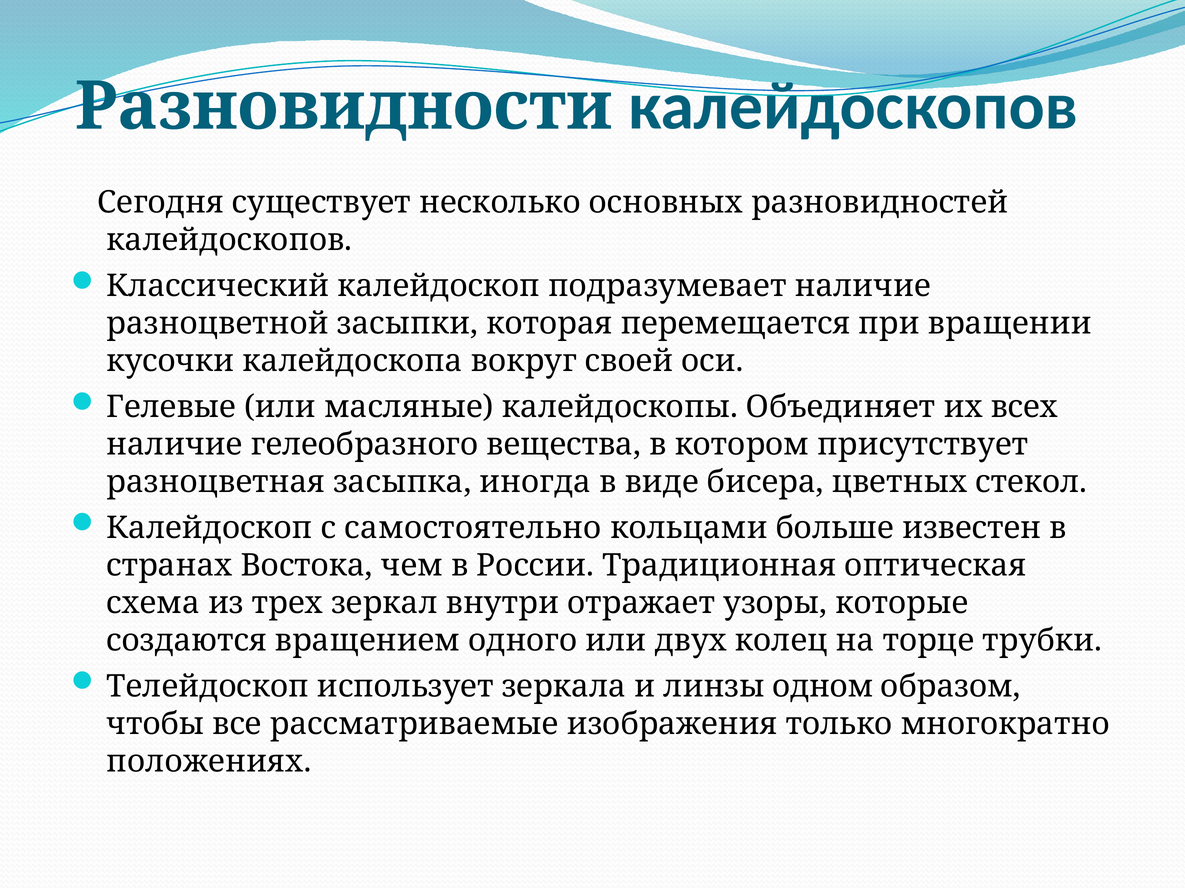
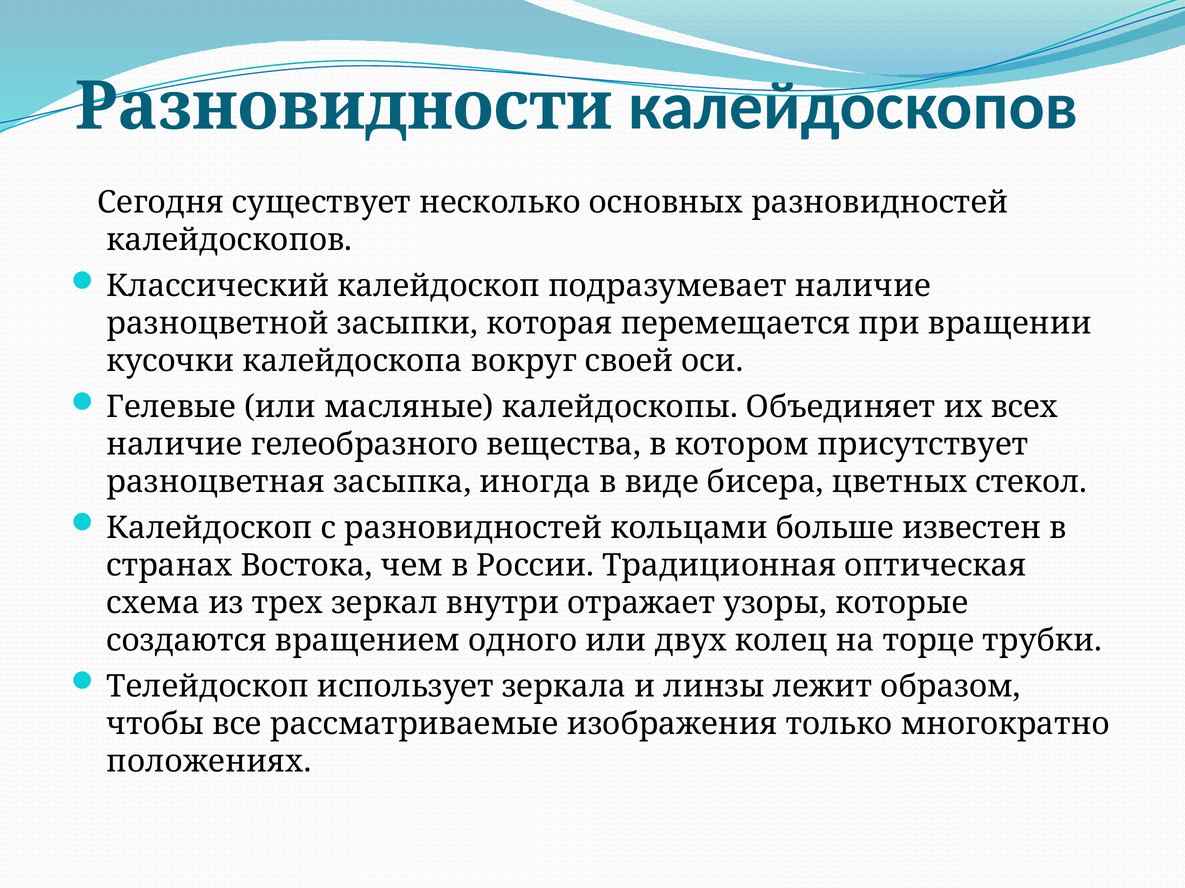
с самостоятельно: самостоятельно -> разновидностей
одном: одном -> лежит
